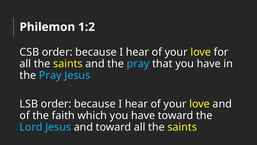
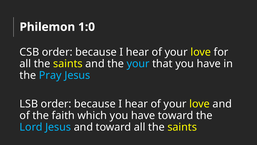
1:2: 1:2 -> 1:0
and the pray: pray -> your
